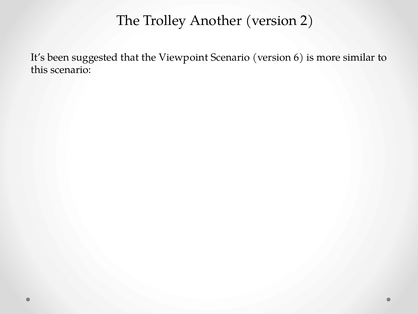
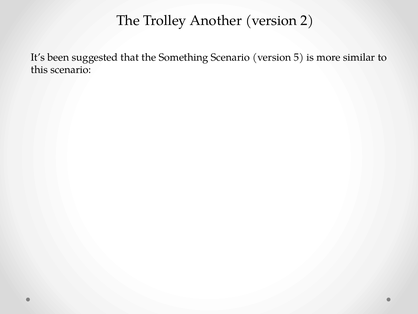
Viewpoint: Viewpoint -> Something
6: 6 -> 5
